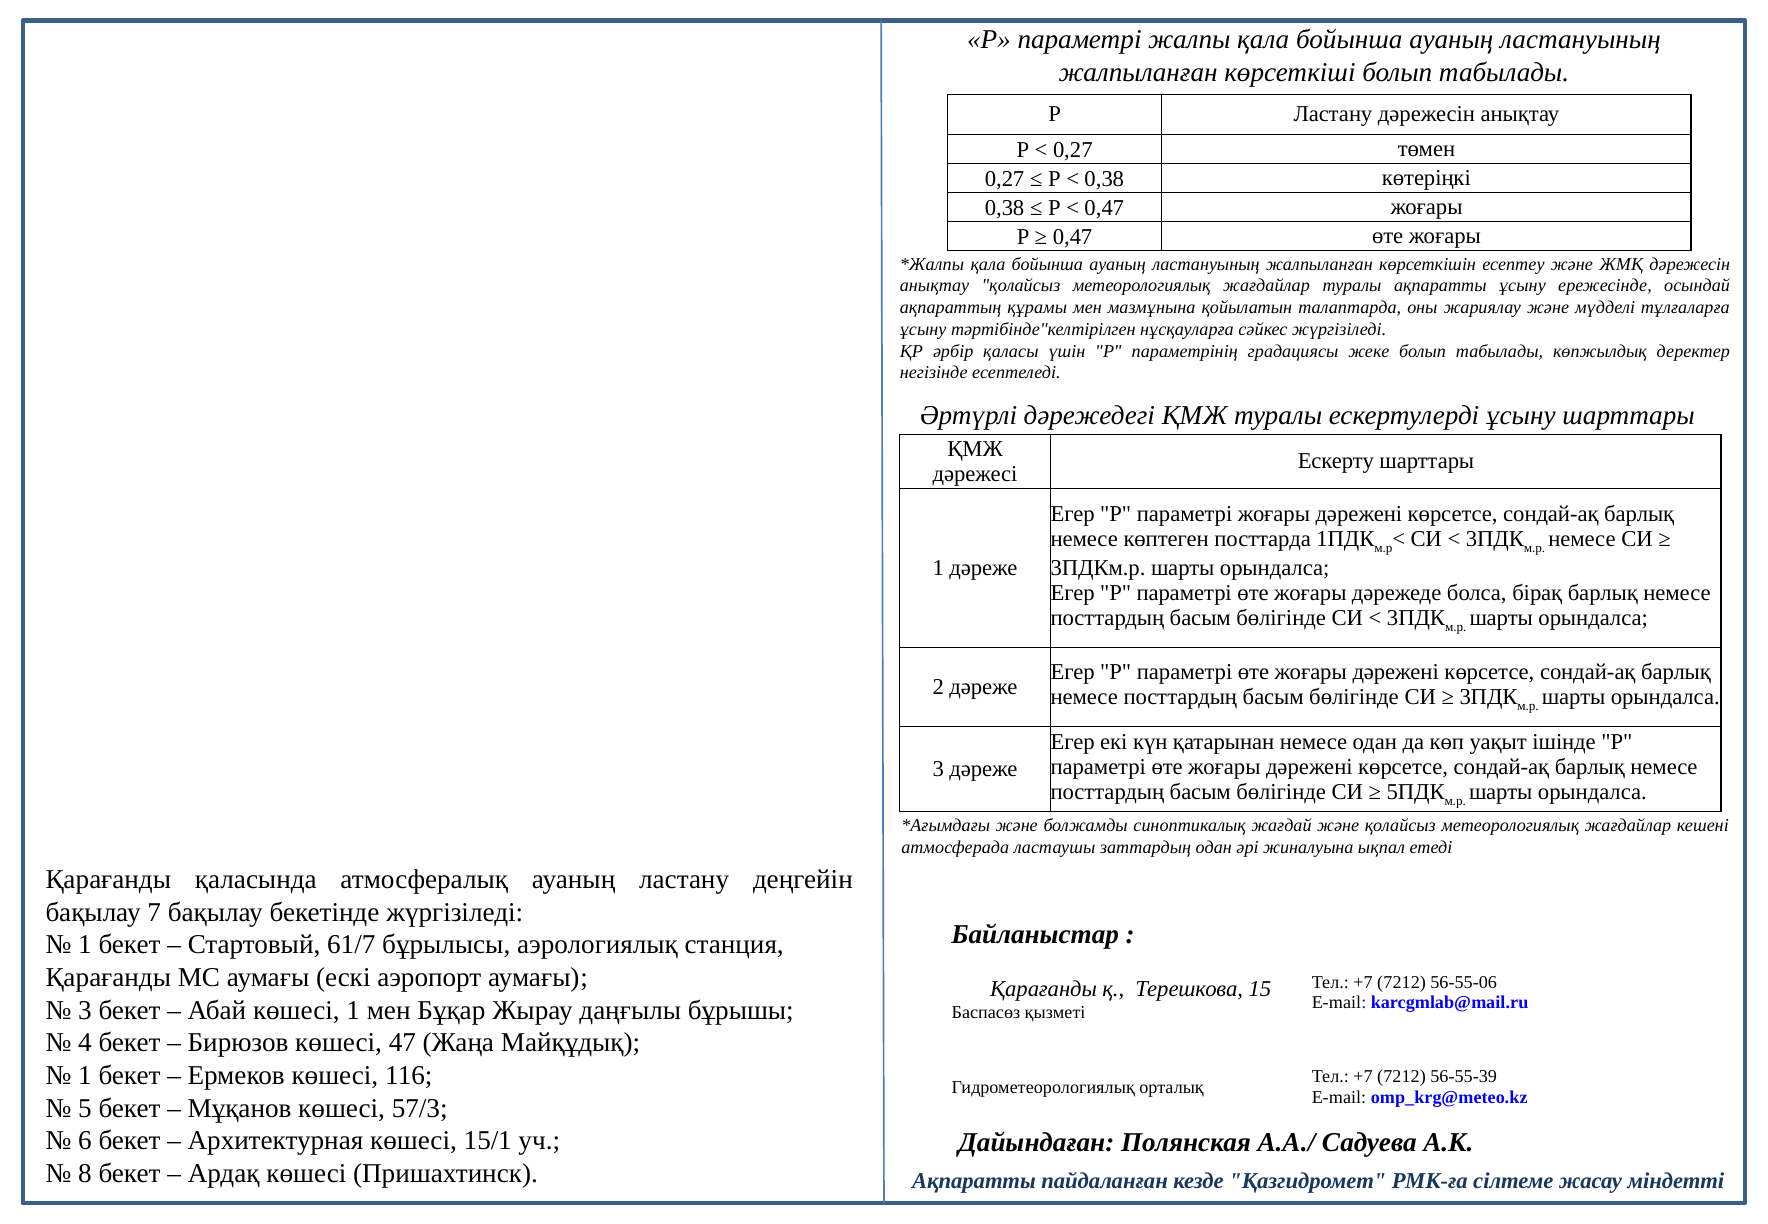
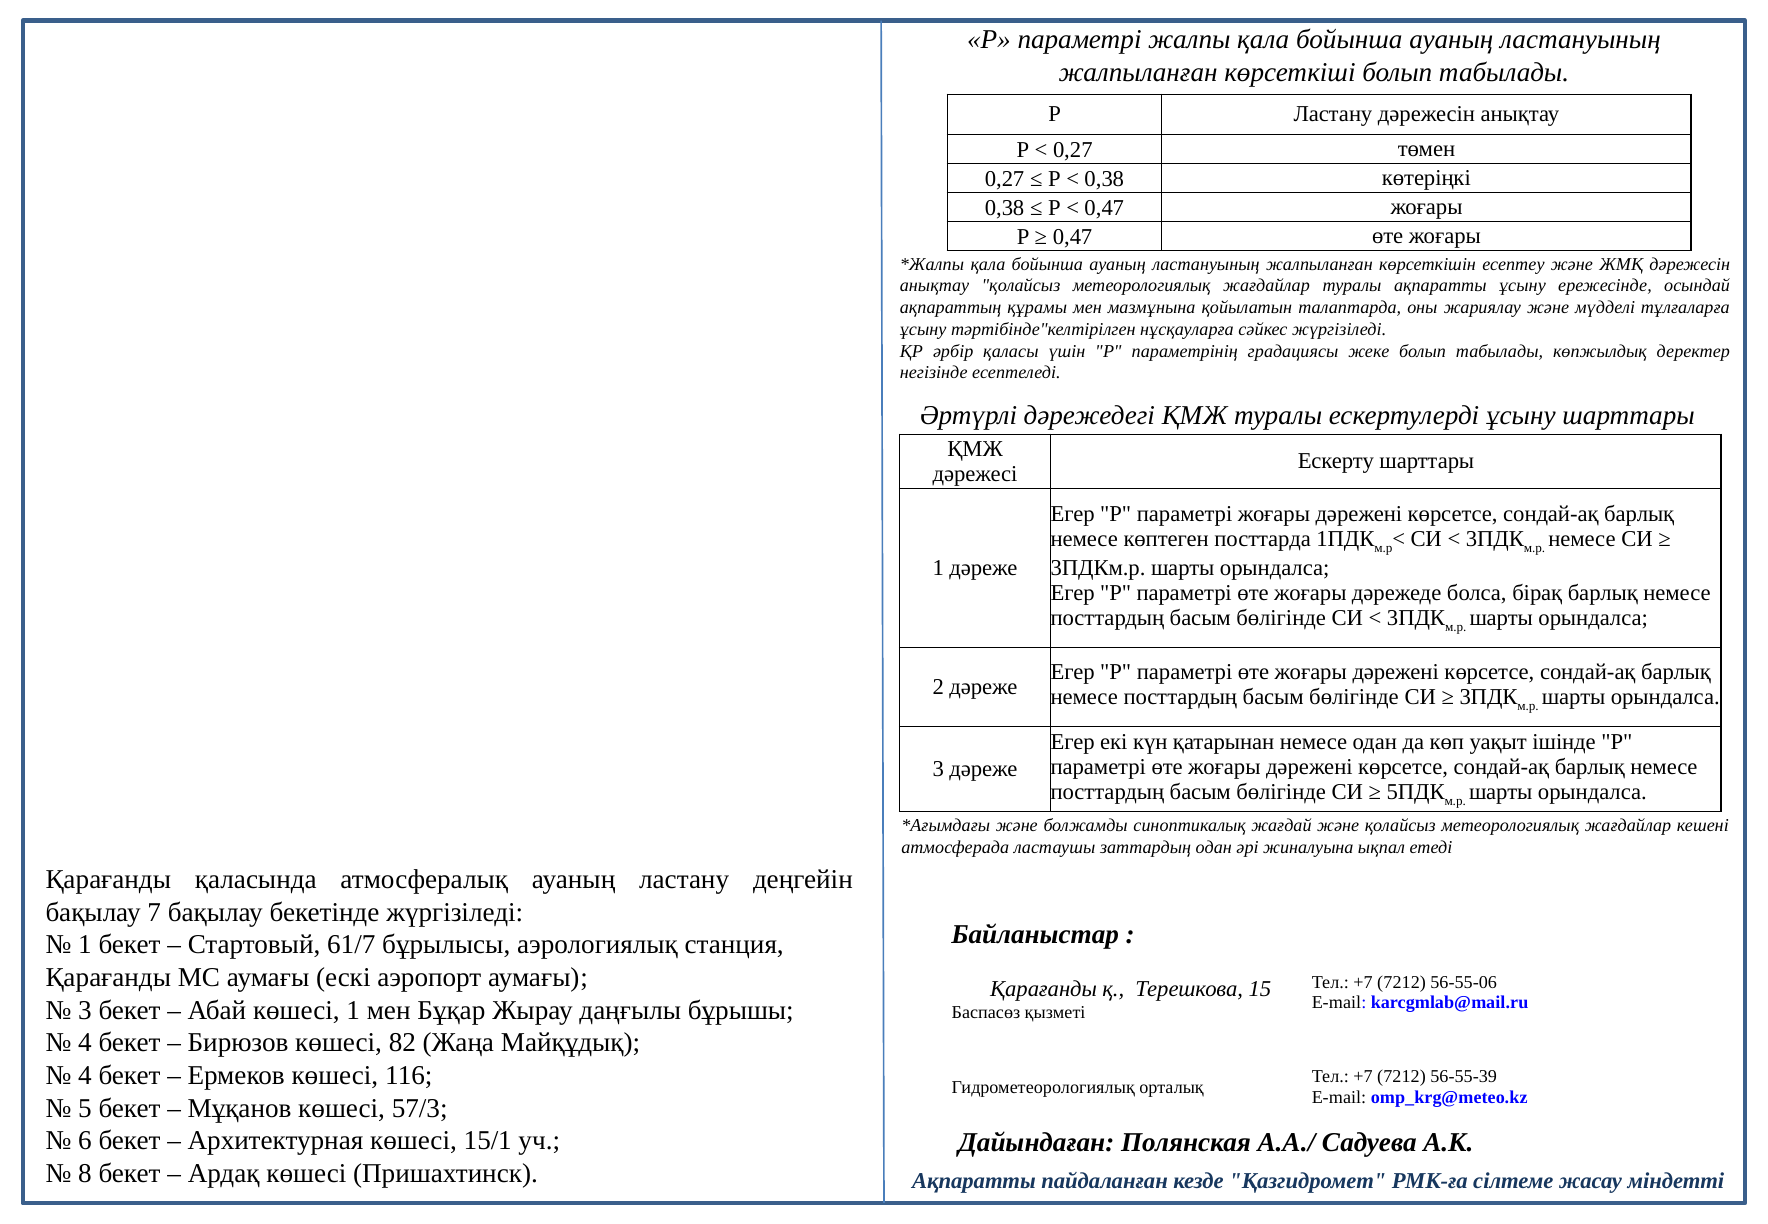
47: 47 -> 82
1 at (85, 1075): 1 -> 4
